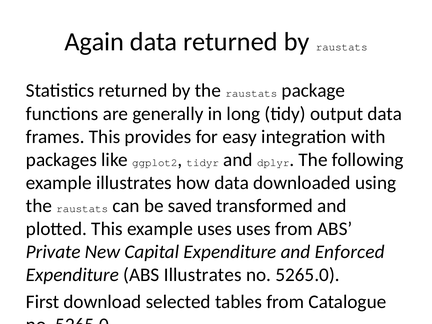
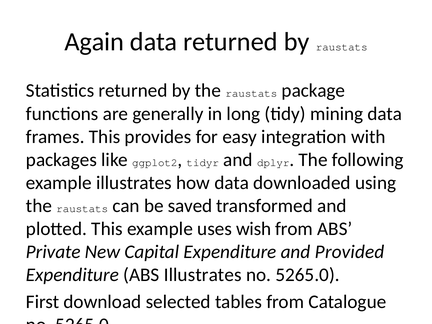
tidy output: output -> mining
uses uses: uses -> wish
Enforced: Enforced -> Provided
